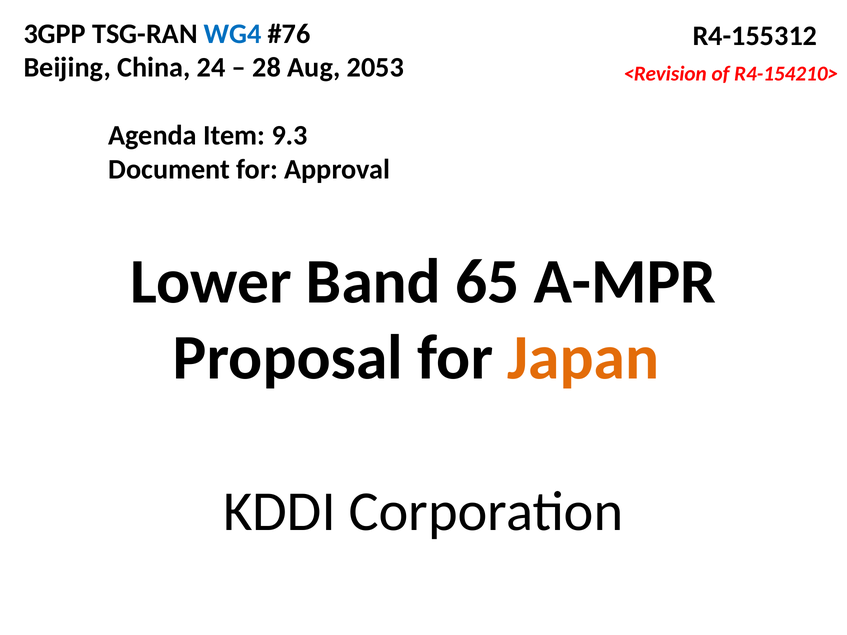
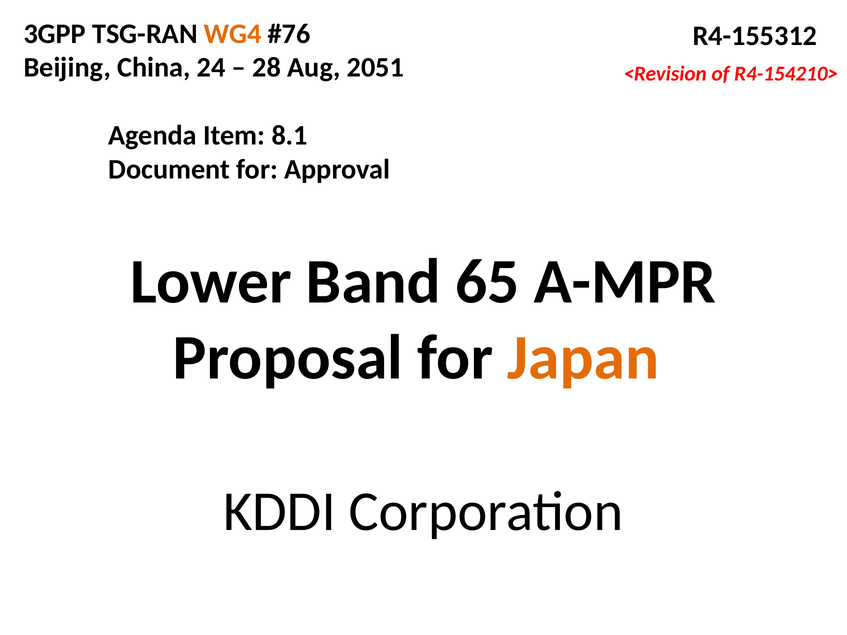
WG4 colour: blue -> orange
2053: 2053 -> 2051
9.3: 9.3 -> 8.1
